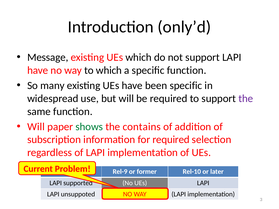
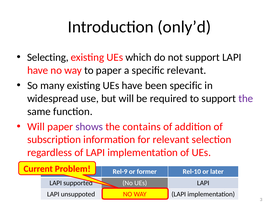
Message: Message -> Selecting
to which: which -> paper
specific function: function -> relevant
shows colour: green -> purple
for required: required -> relevant
